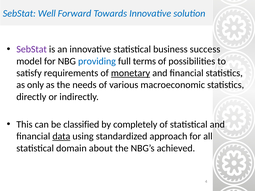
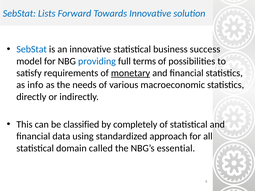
Well: Well -> Lists
SebStat at (32, 49) colour: purple -> blue
only: only -> info
data underline: present -> none
about: about -> called
achieved: achieved -> essential
